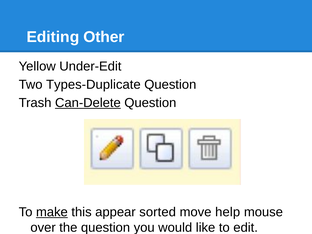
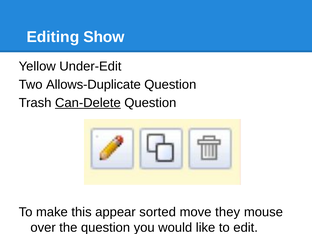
Other: Other -> Show
Types-Duplicate: Types-Duplicate -> Allows-Duplicate
make underline: present -> none
help: help -> they
